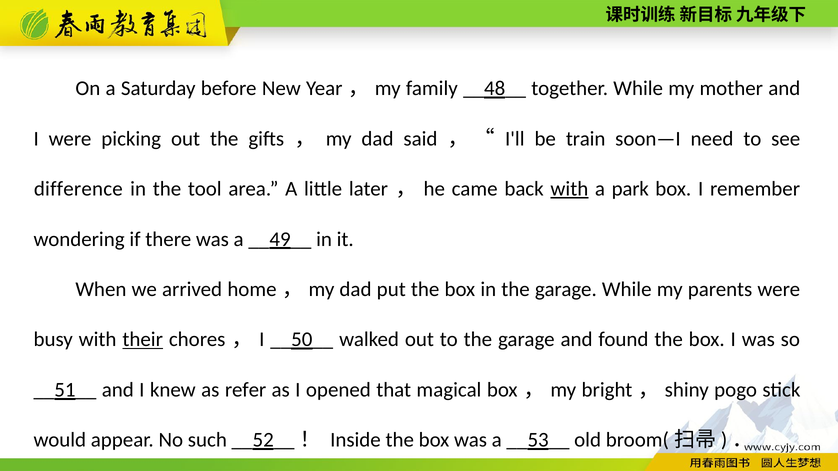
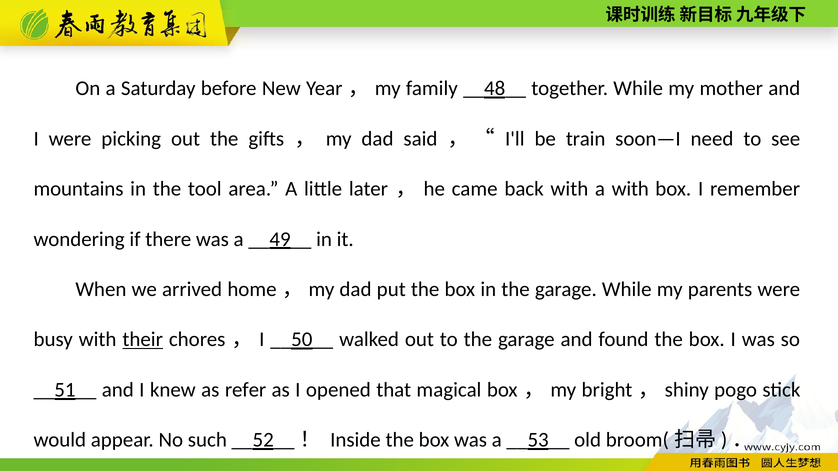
difference: difference -> mountains
with at (569, 189) underline: present -> none
a park: park -> with
